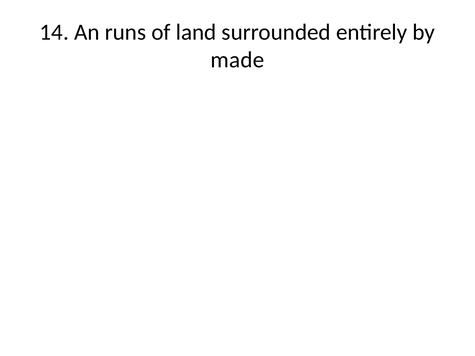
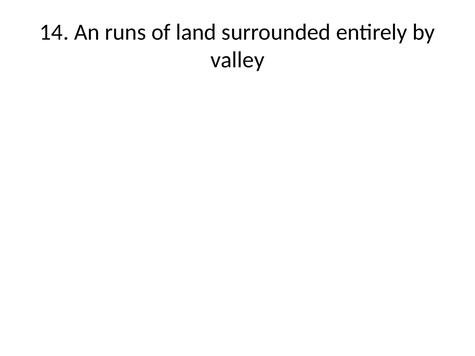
made: made -> valley
